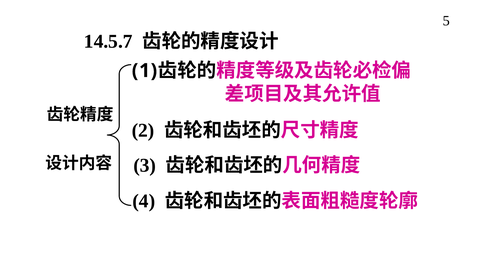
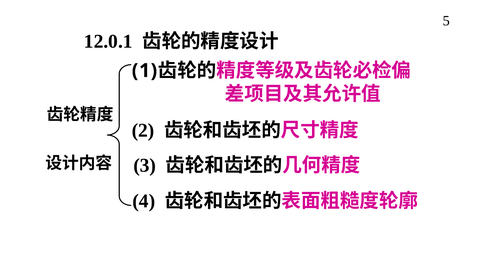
14.5.7: 14.5.7 -> 12.0.1
